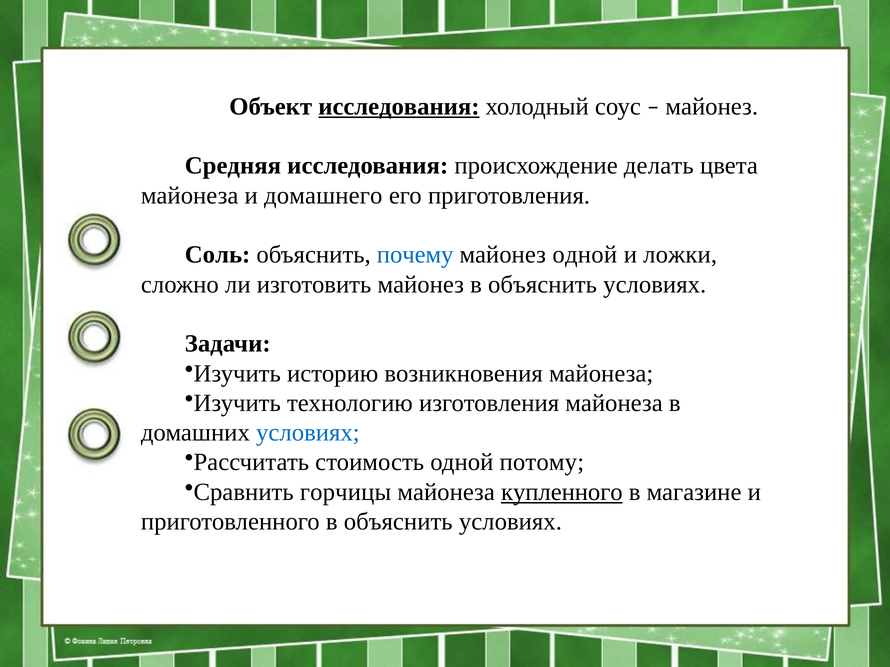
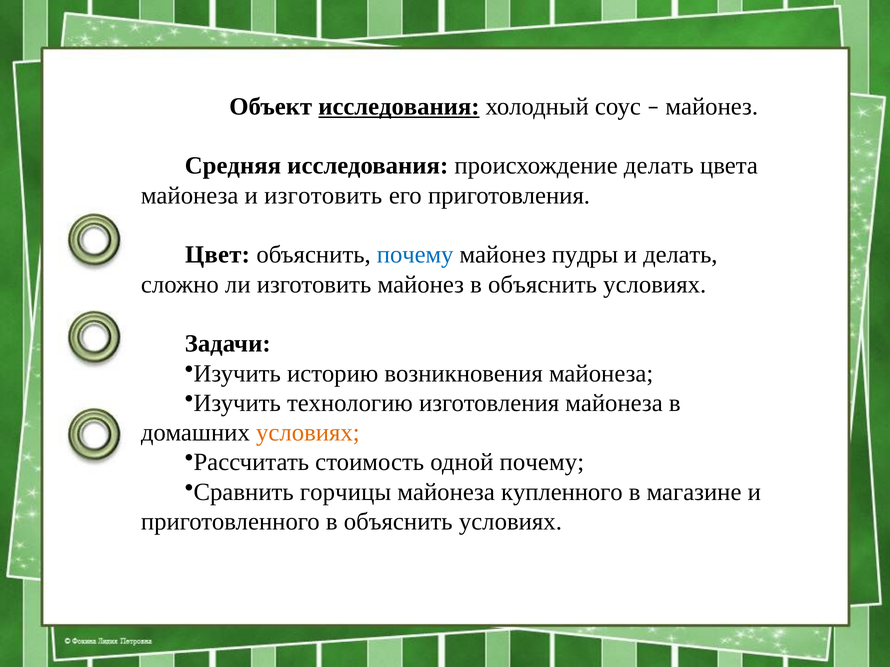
и домашнего: домашнего -> изготовить
Соль: Соль -> Цвет
майонез одной: одной -> пудры
и ложки: ложки -> делать
условиях at (308, 433) colour: blue -> orange
одной потому: потому -> почему
купленного underline: present -> none
